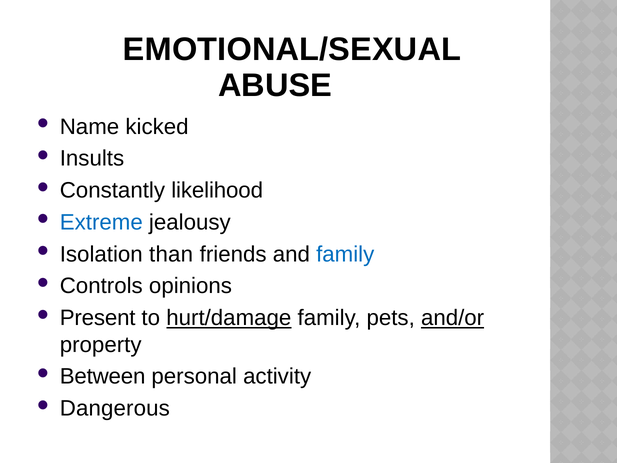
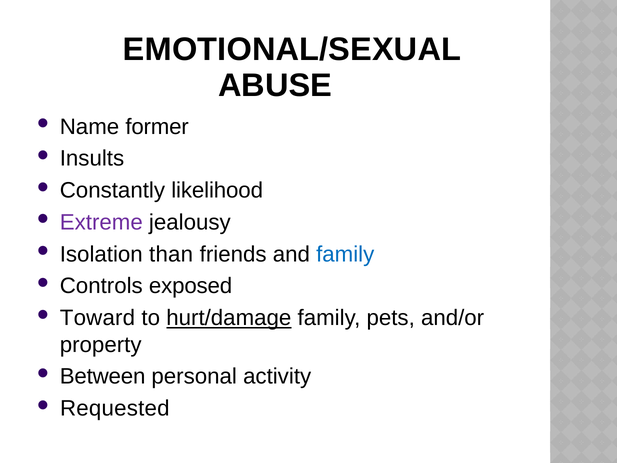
kicked: kicked -> former
Extreme colour: blue -> purple
opinions: opinions -> exposed
Present: Present -> Toward
and/or underline: present -> none
Dangerous: Dangerous -> Requested
